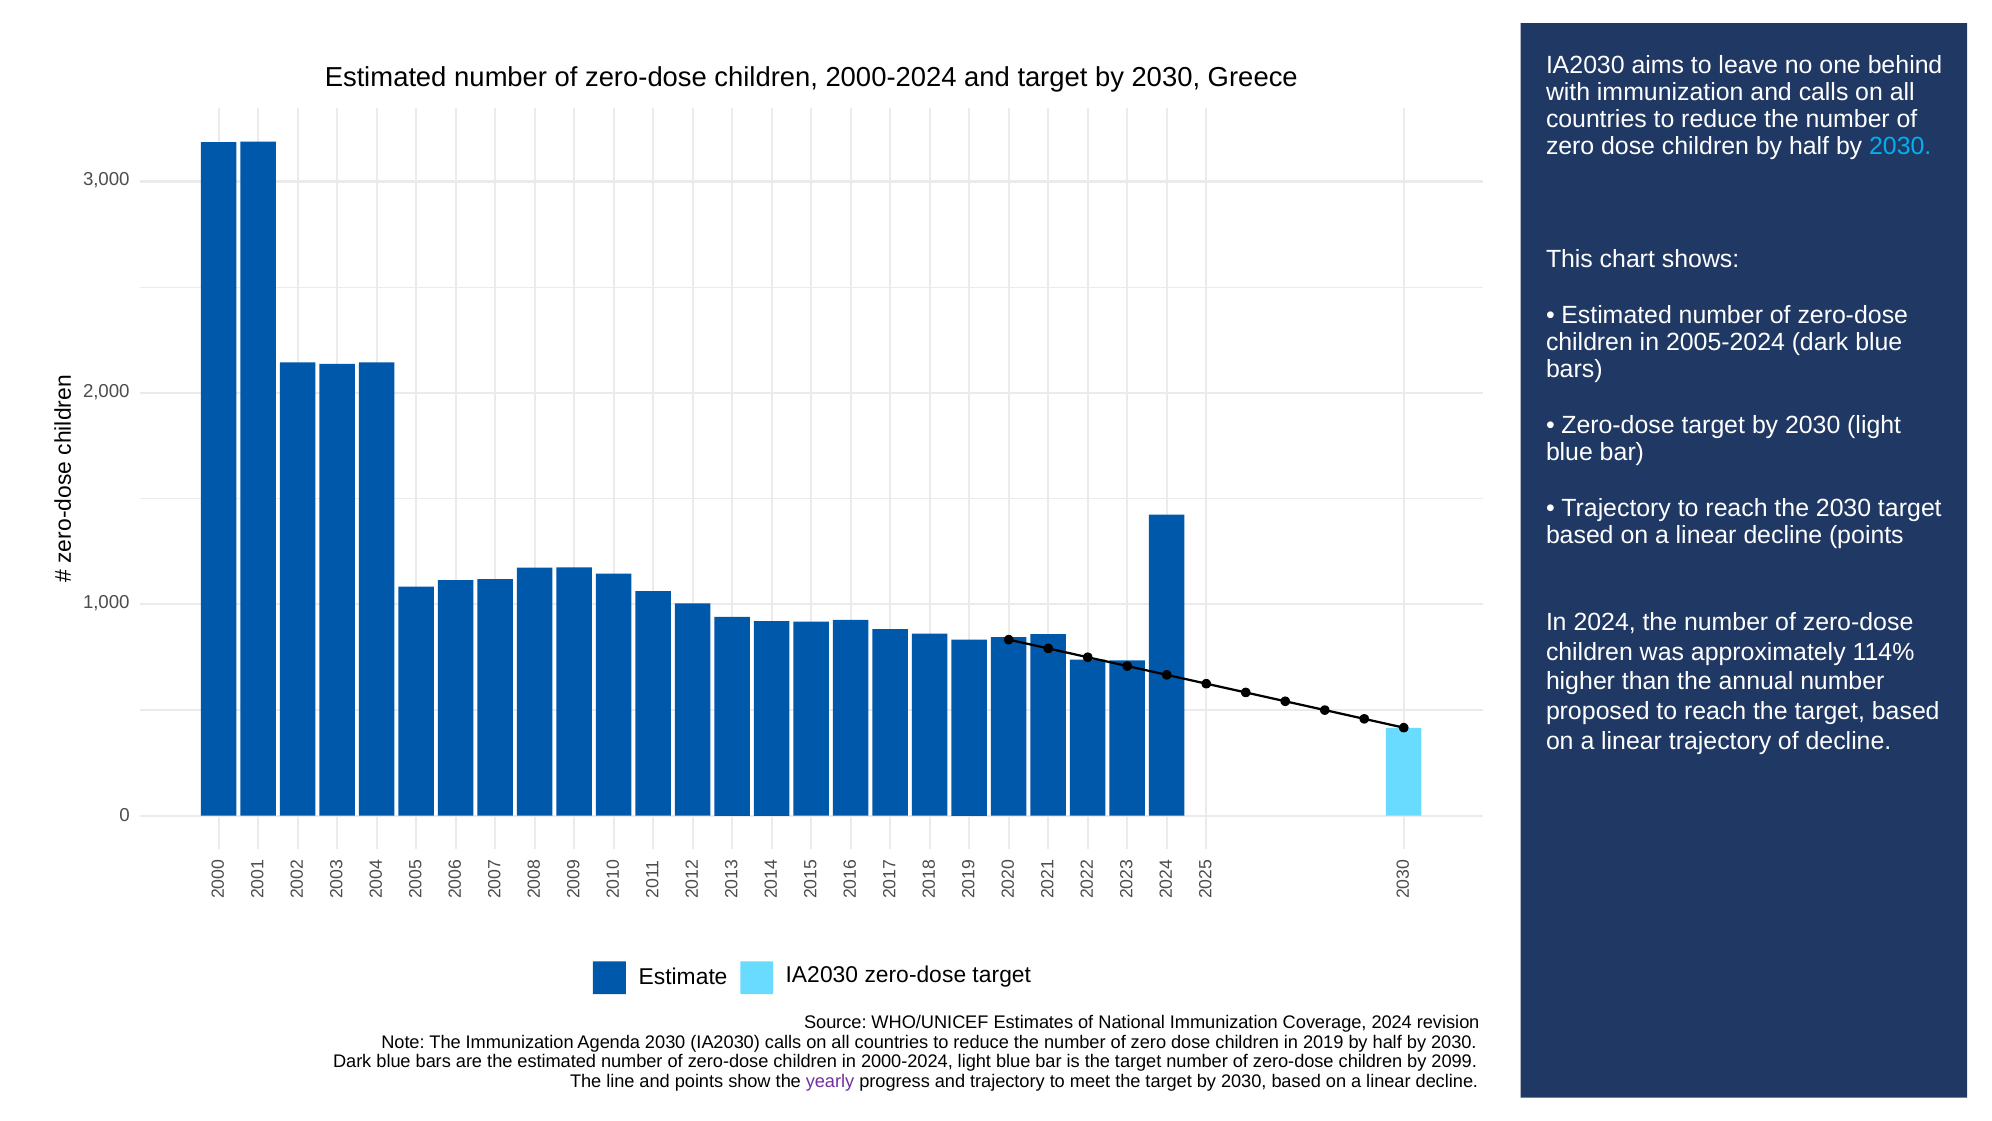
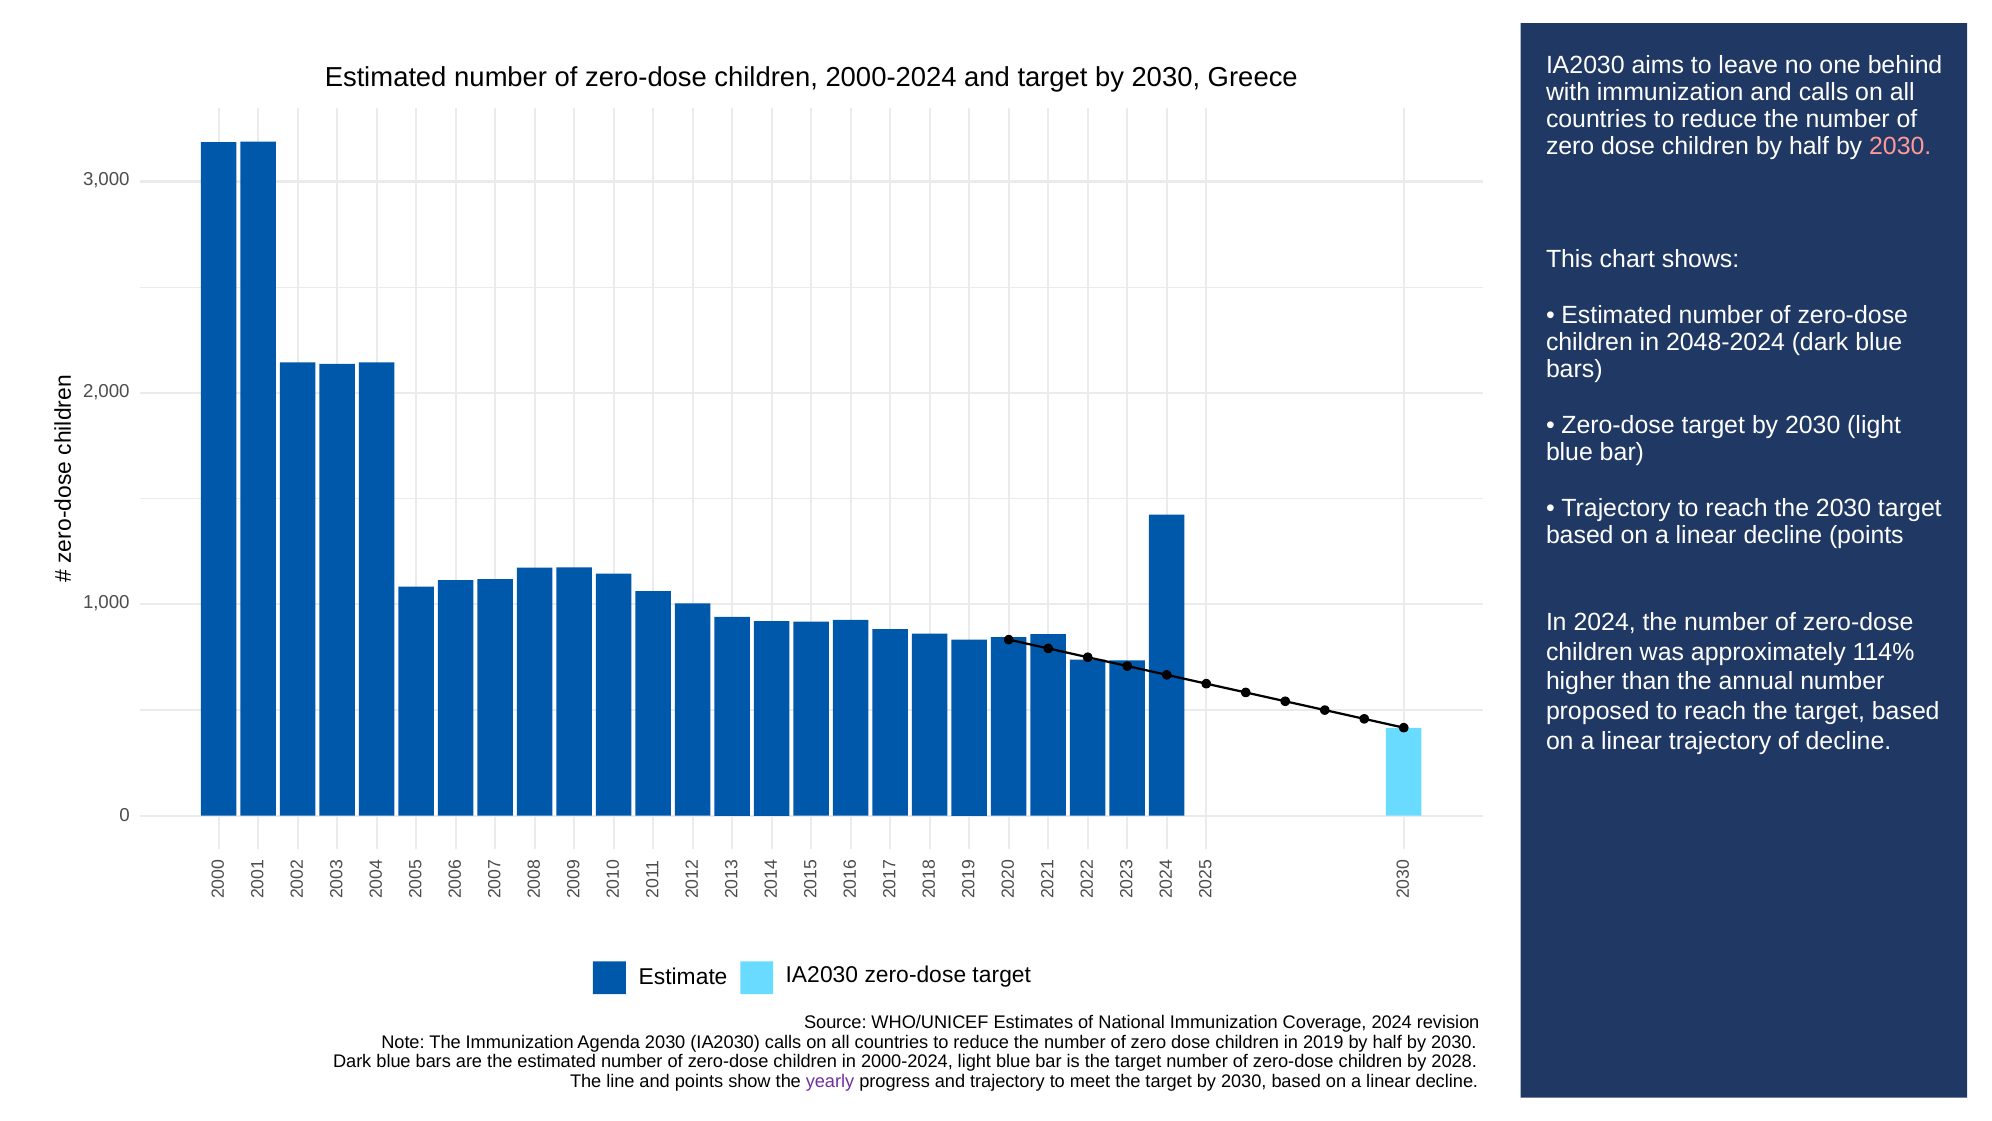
2030 at (1900, 146) colour: light blue -> pink
2005-2024: 2005-2024 -> 2048-2024
2099: 2099 -> 2028
